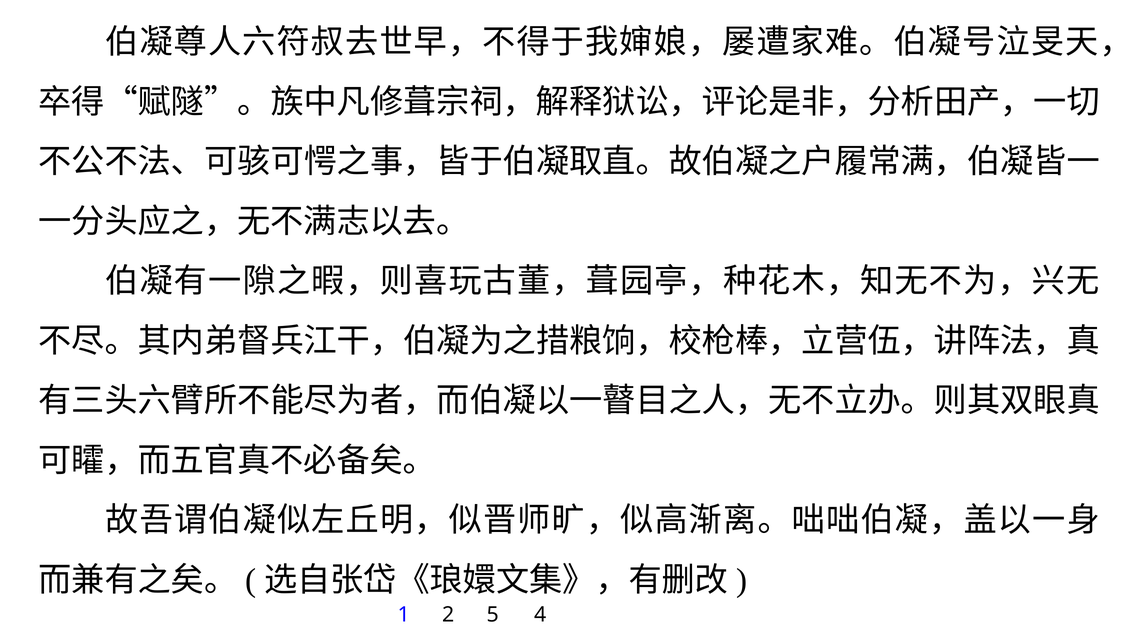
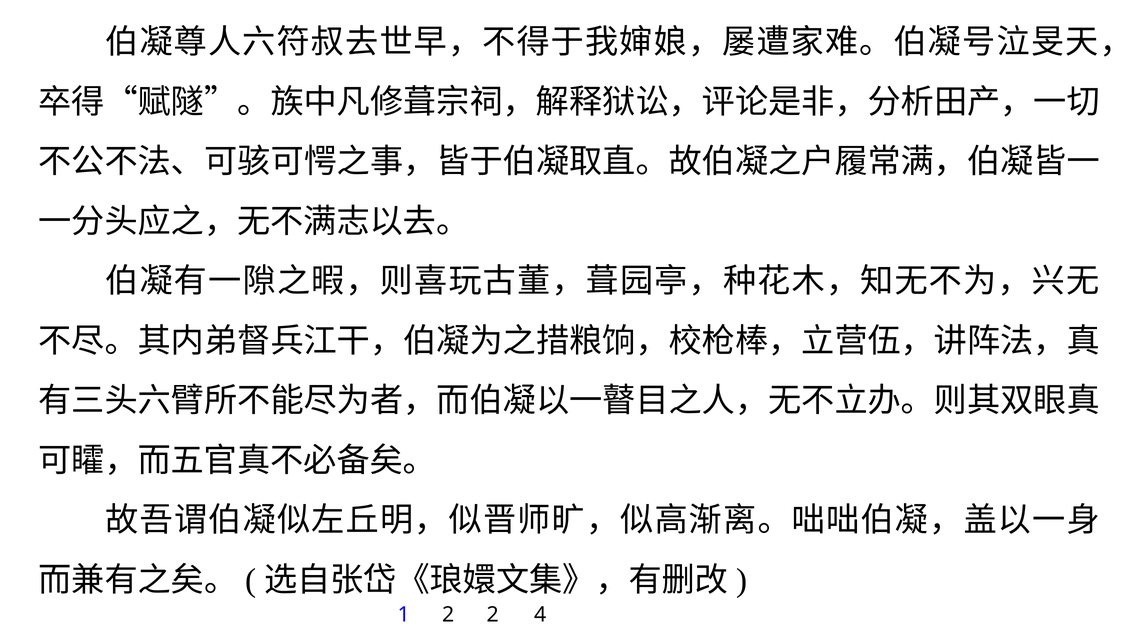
2 5: 5 -> 2
